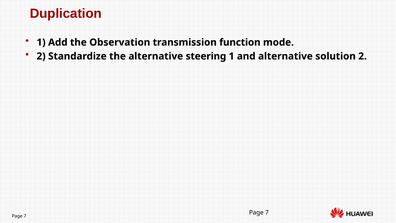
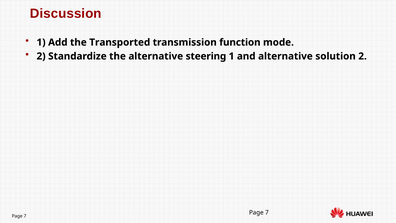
Duplication: Duplication -> Discussion
Observation: Observation -> Transported
